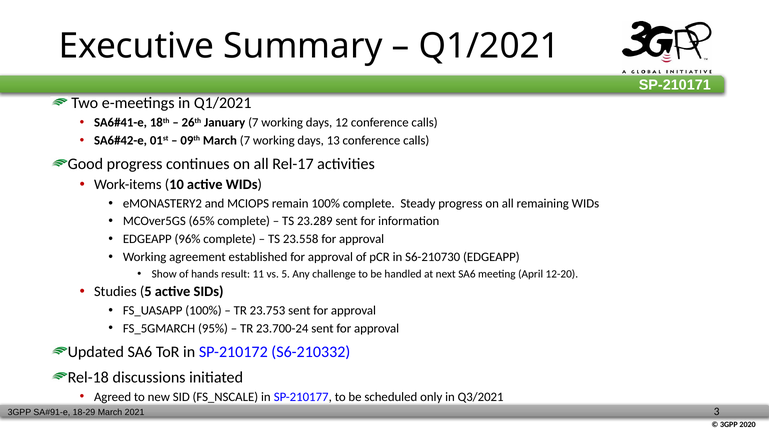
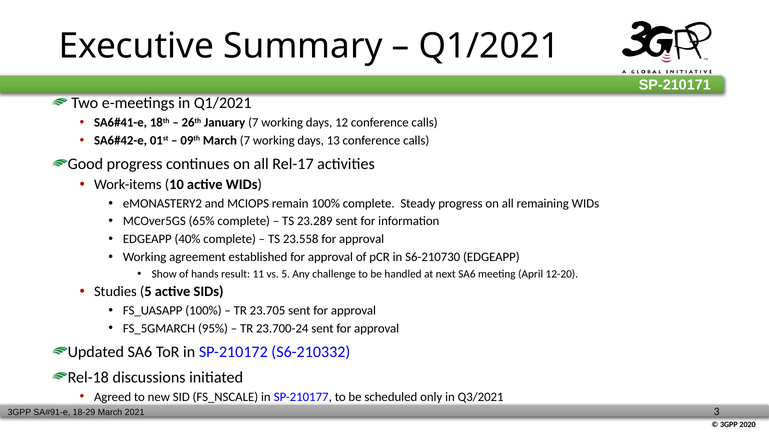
96%: 96% -> 40%
23.753: 23.753 -> 23.705
